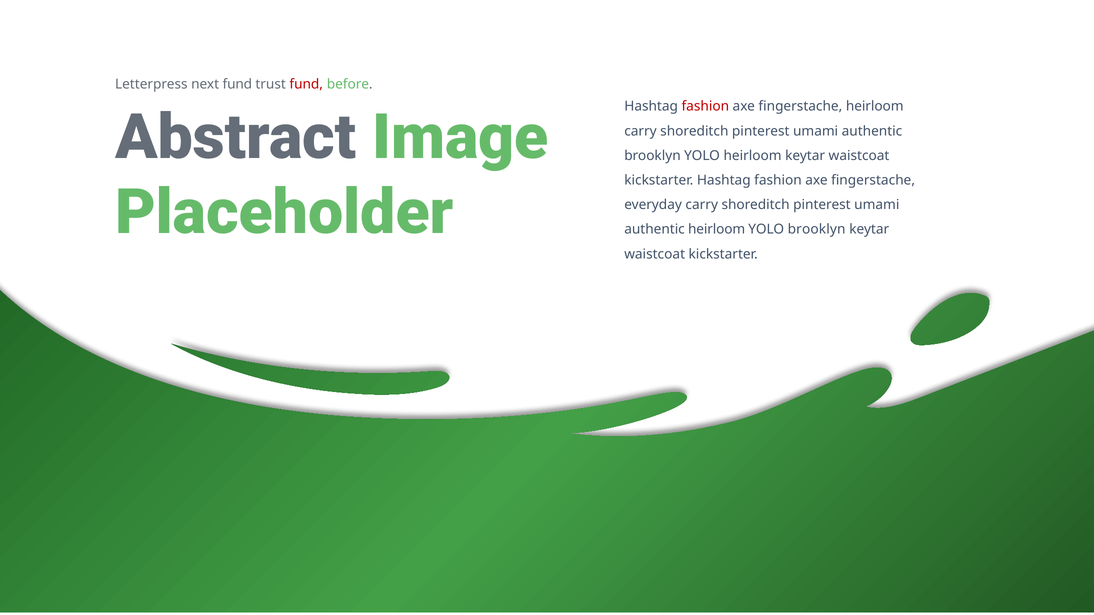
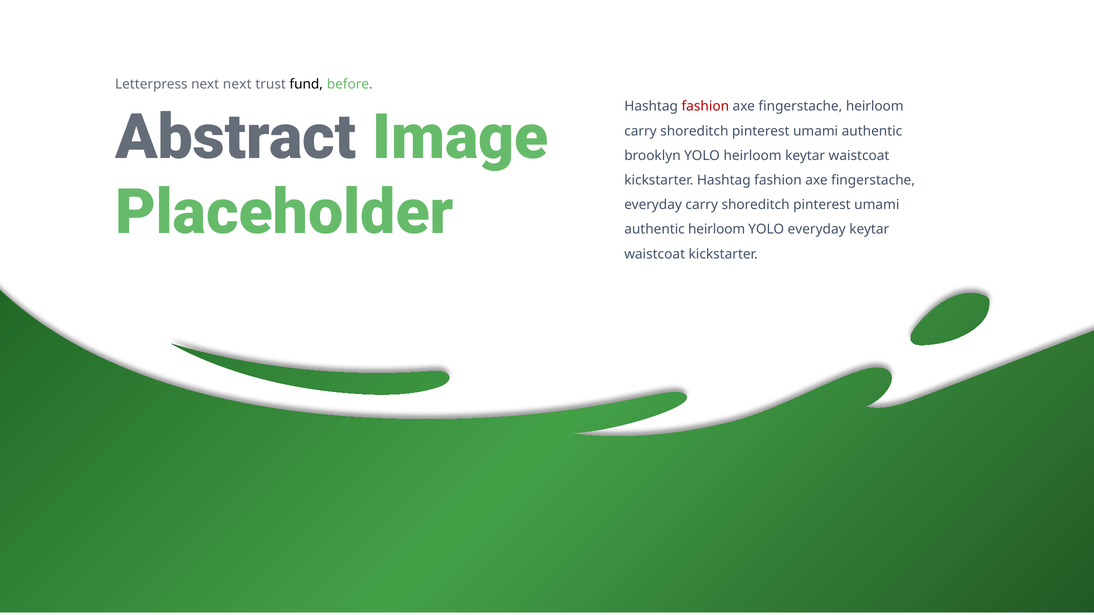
next fund: fund -> next
fund at (306, 84) colour: red -> black
YOLO brooklyn: brooklyn -> everyday
